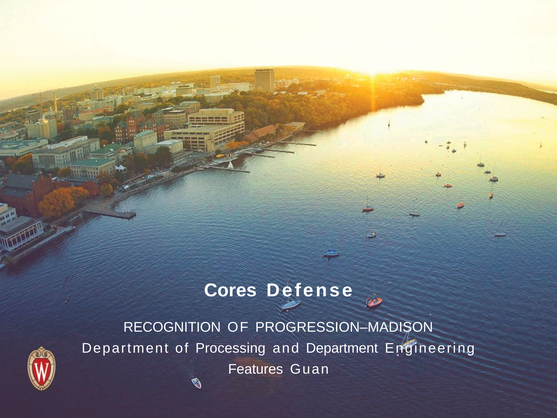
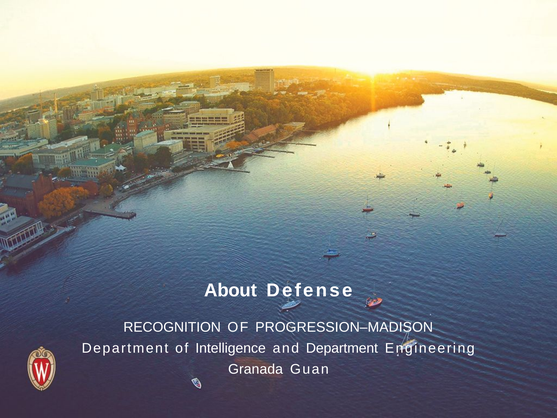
Cores: Cores -> About
Processing: Processing -> Intelligence
Features: Features -> Granada
